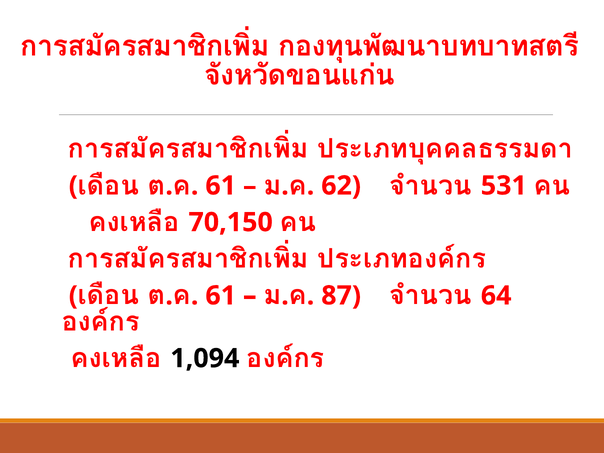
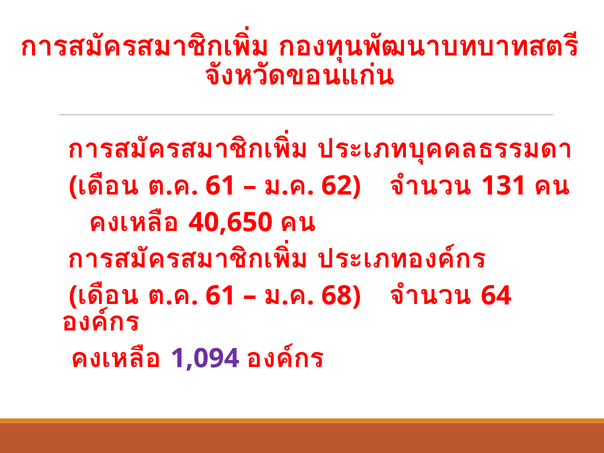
531: 531 -> 131
70,150: 70,150 -> 40,650
87: 87 -> 68
1,094 colour: black -> purple
